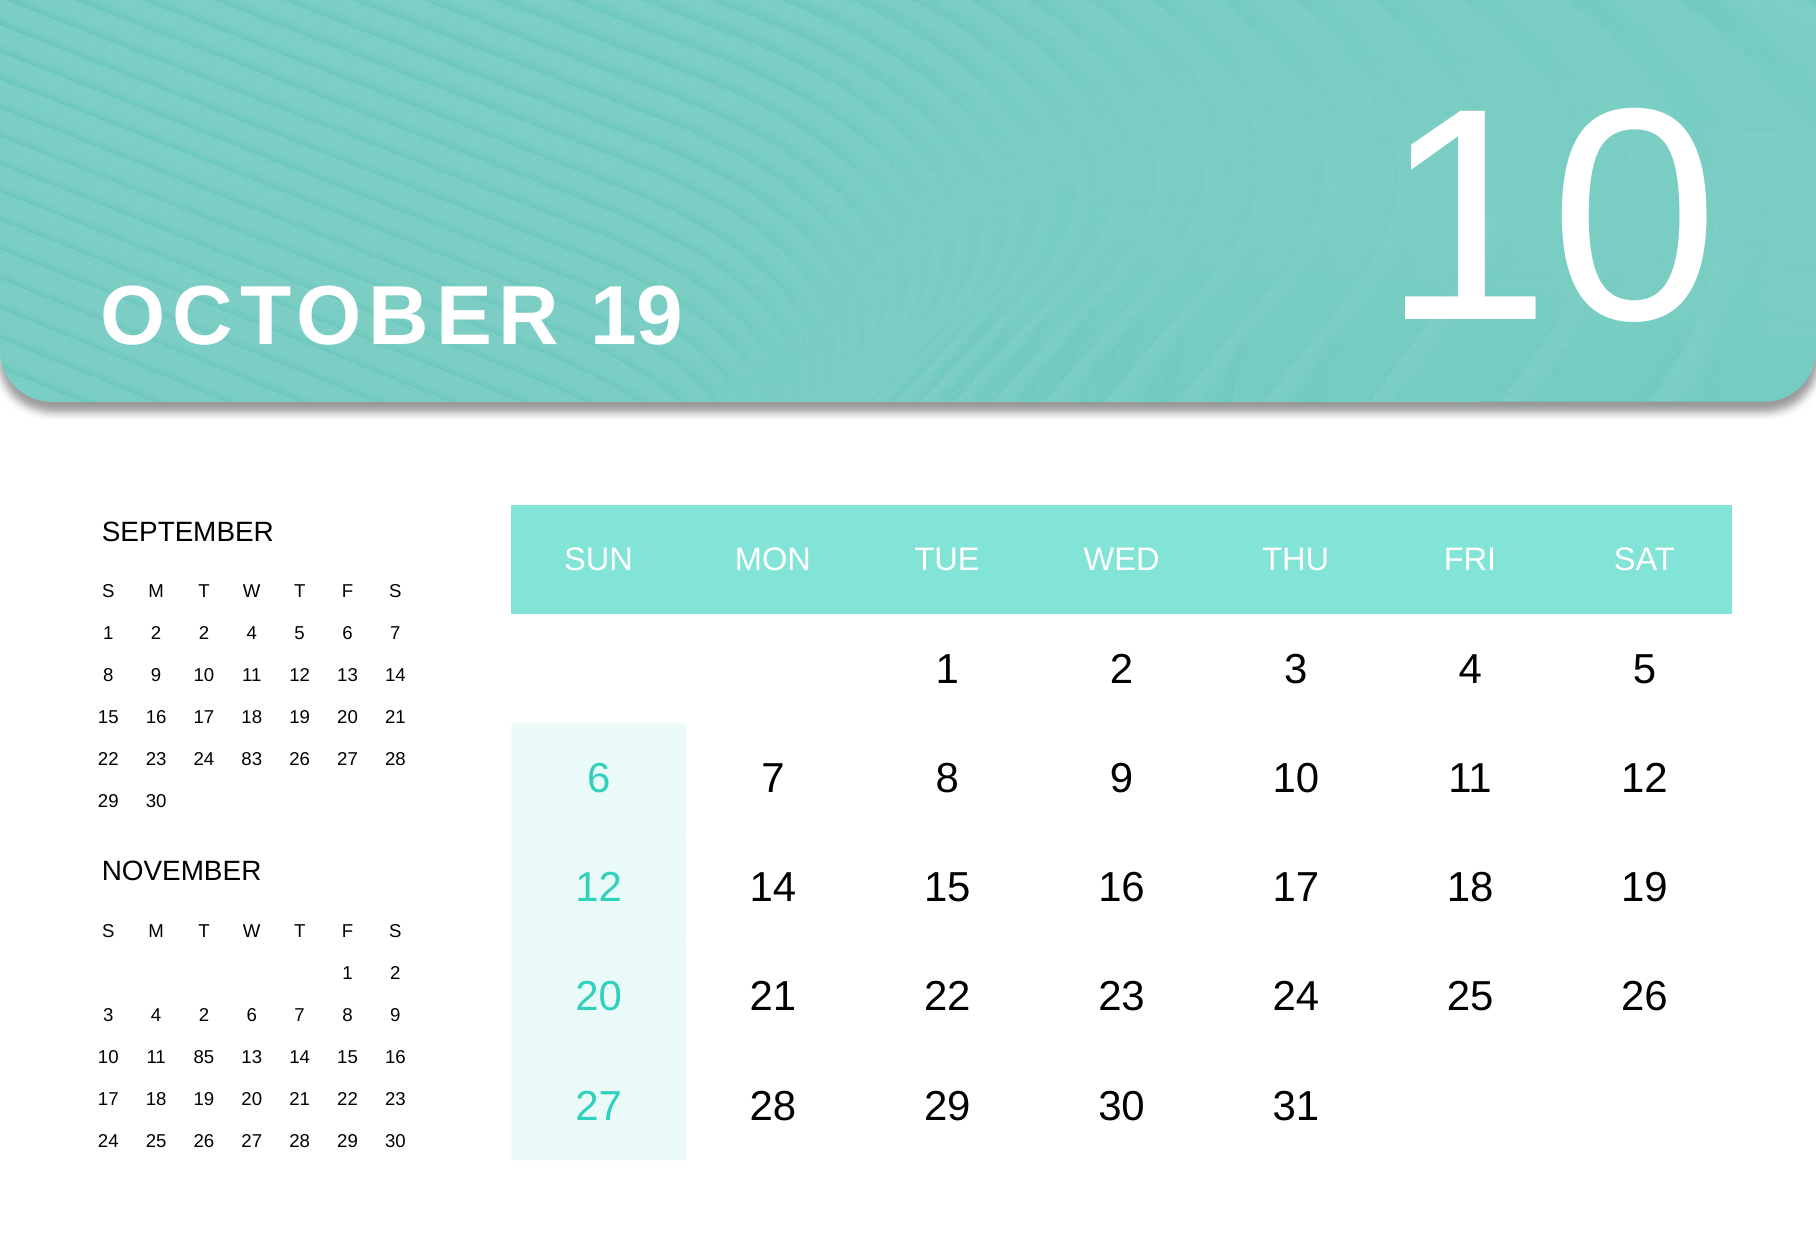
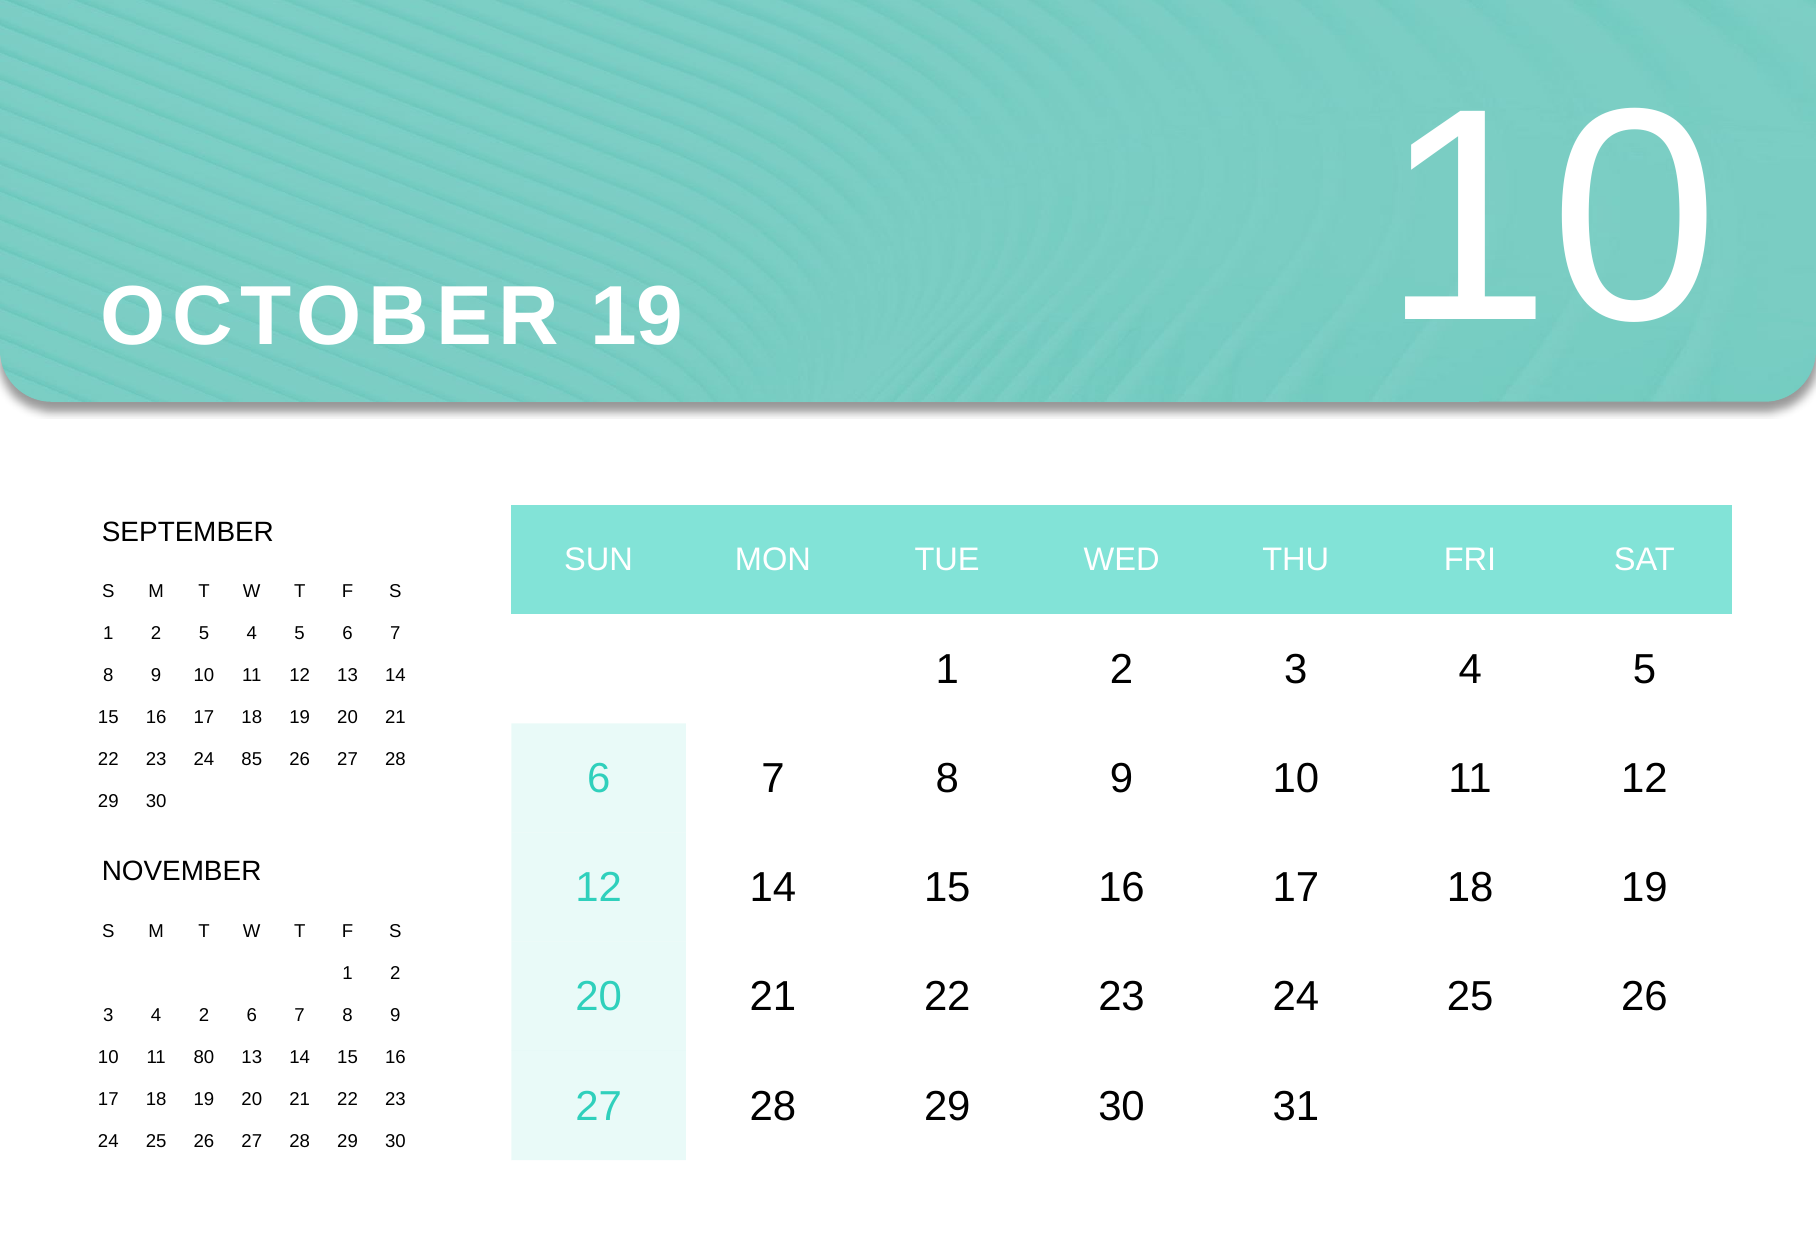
2 2: 2 -> 5
83: 83 -> 85
85: 85 -> 80
